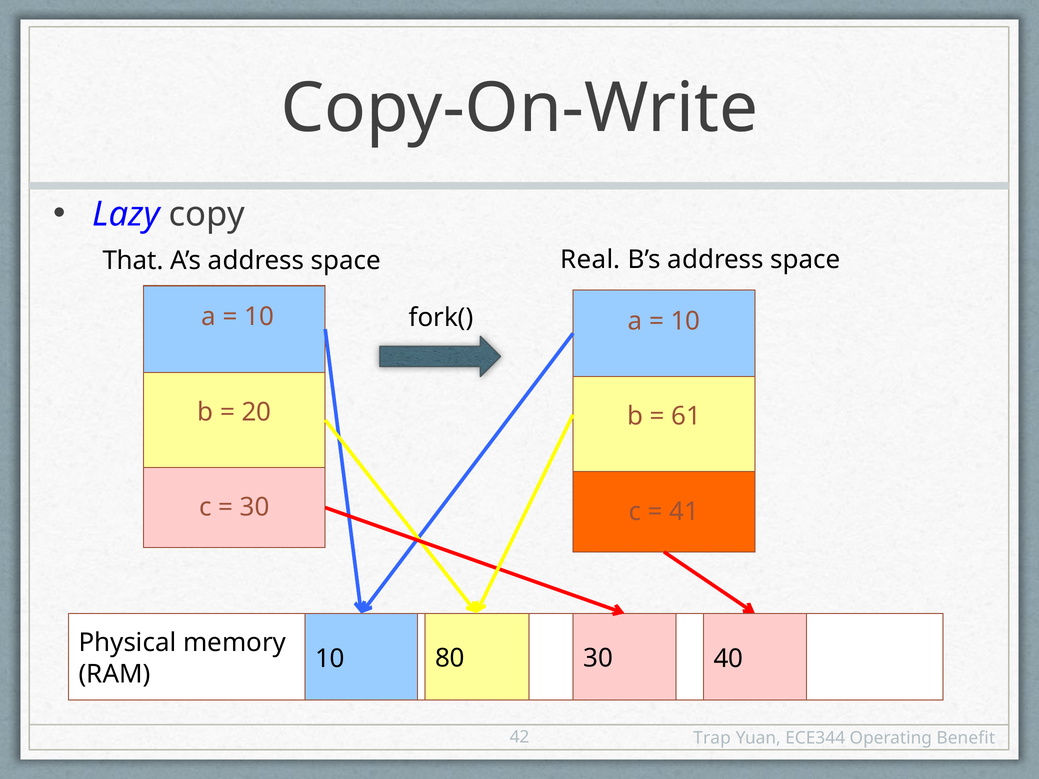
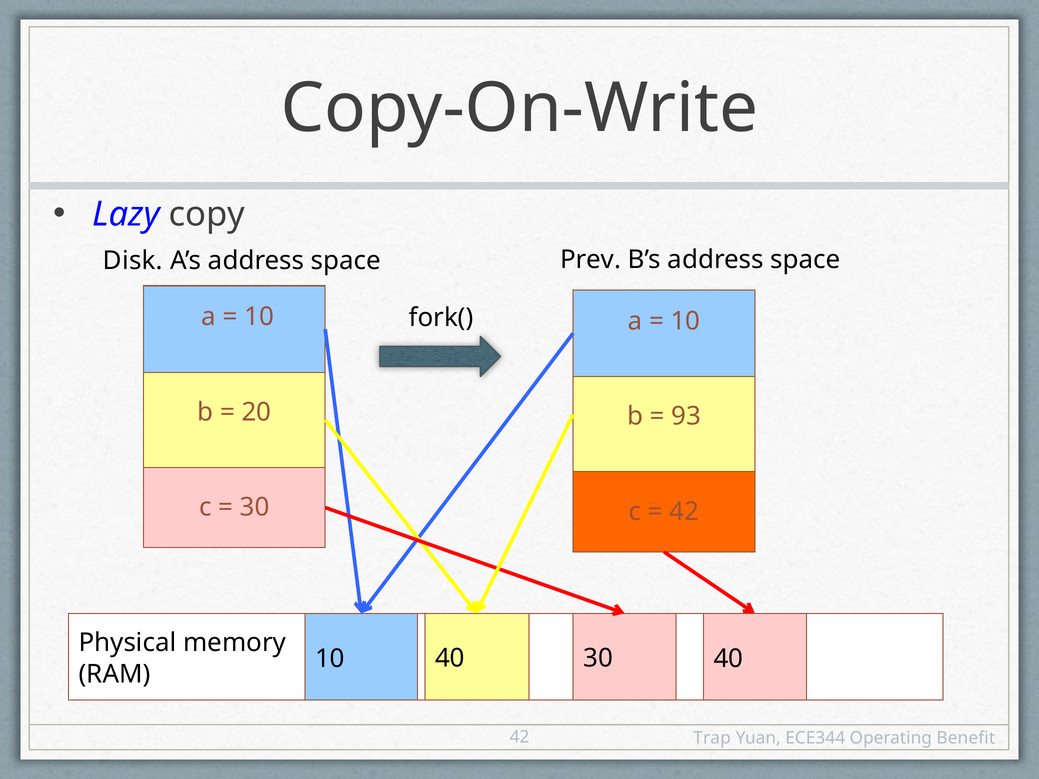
That: That -> Disk
Real: Real -> Prev
61: 61 -> 93
41 at (684, 512): 41 -> 42
10 80: 80 -> 40
